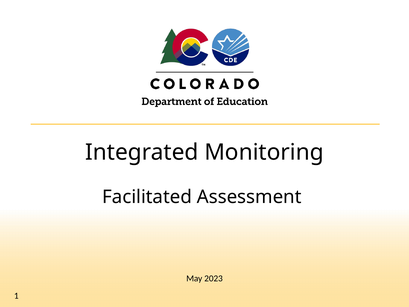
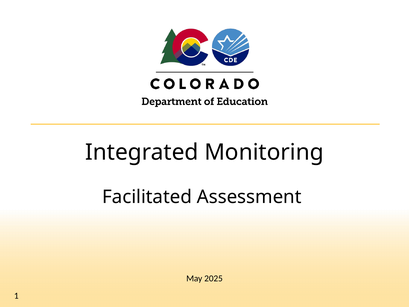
2023: 2023 -> 2025
